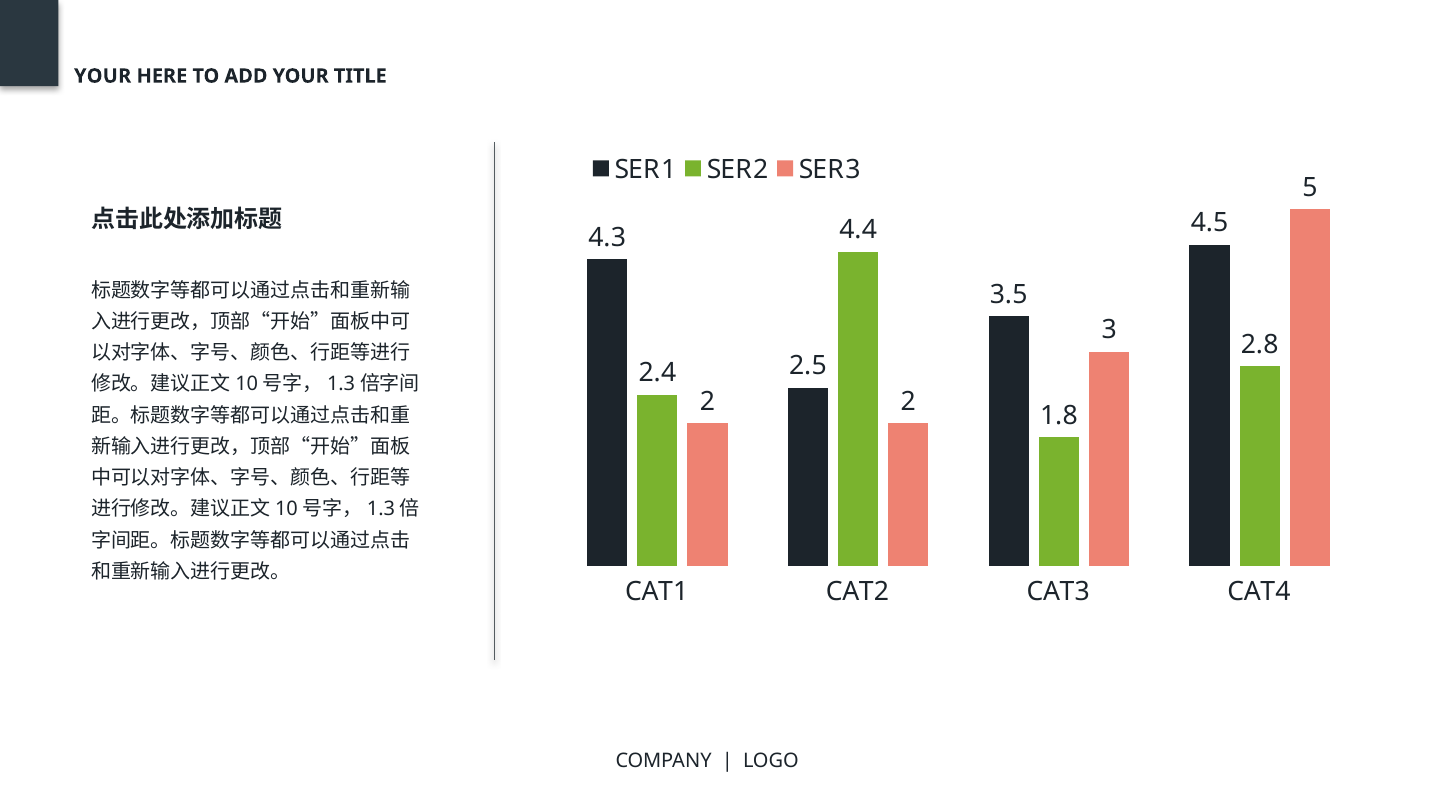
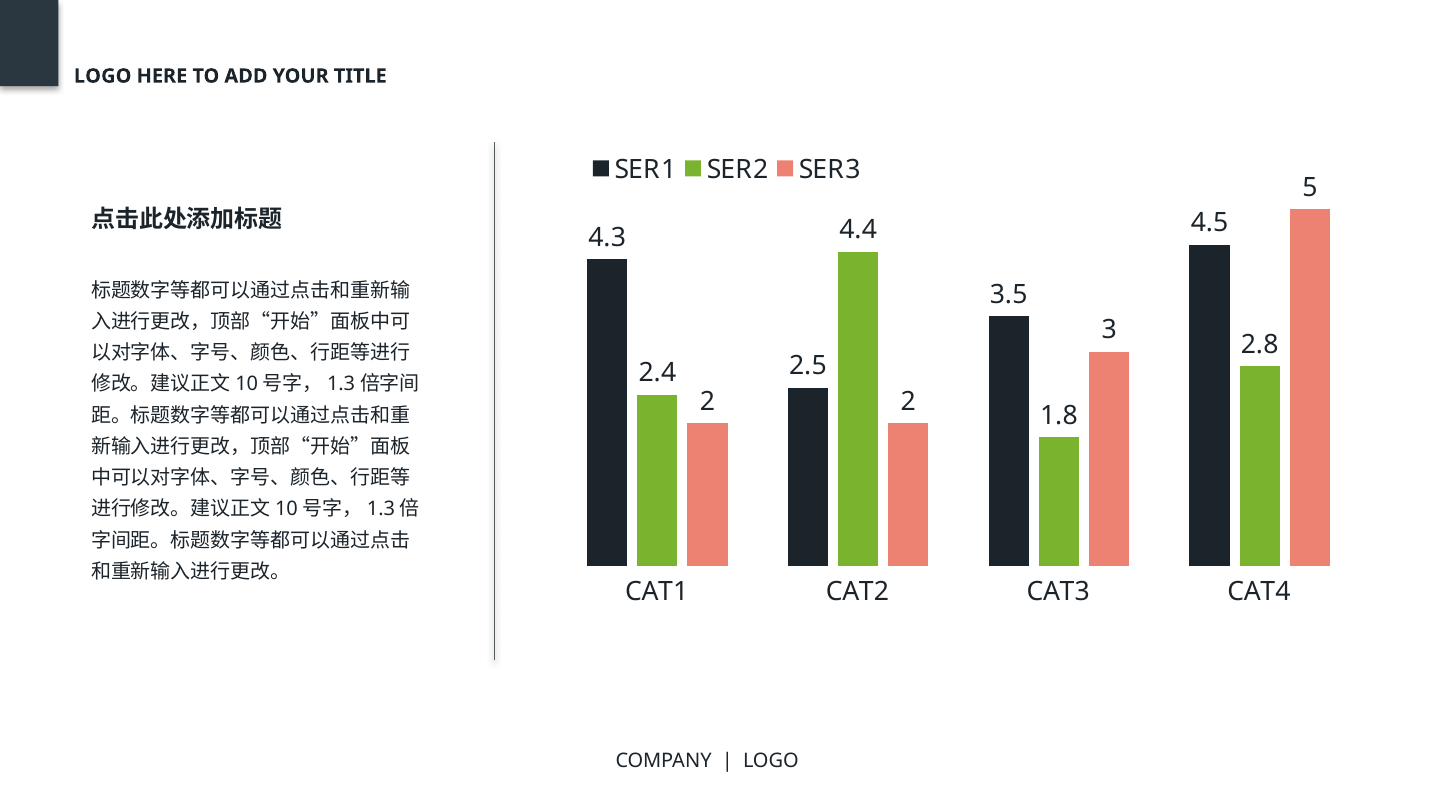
YOUR at (103, 76): YOUR -> LOGO
